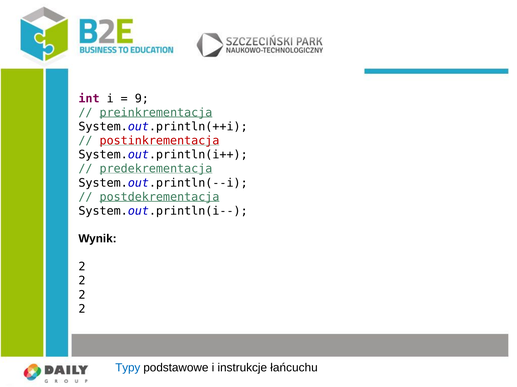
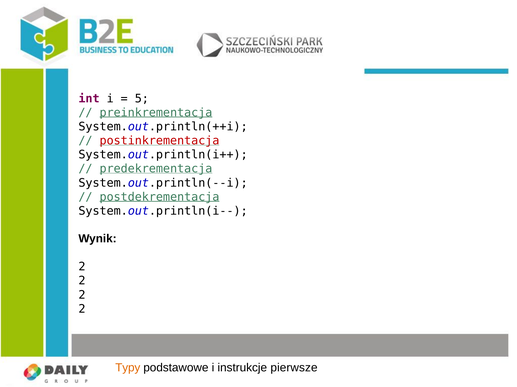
9: 9 -> 5
Typy colour: blue -> orange
łańcuchu: łańcuchu -> pierwsze
